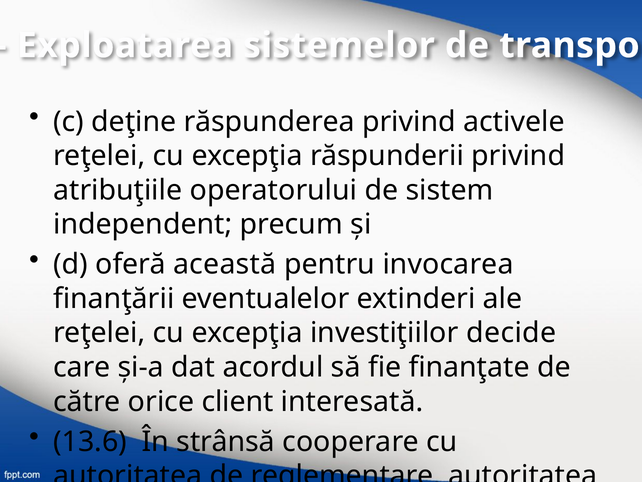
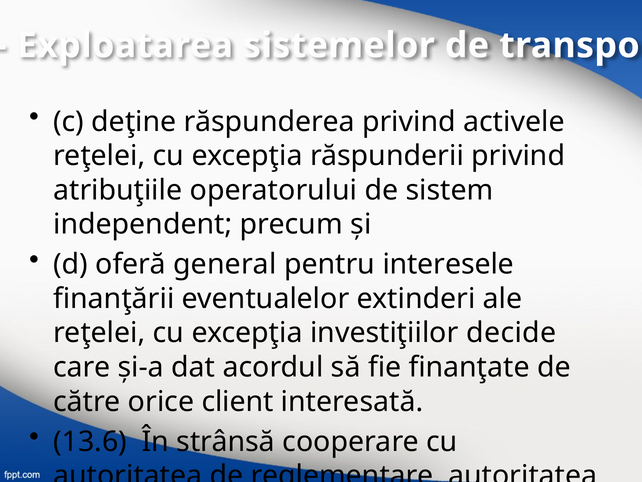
această: această -> general
invocarea: invocarea -> interesele
